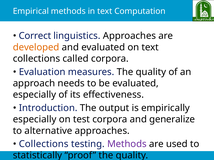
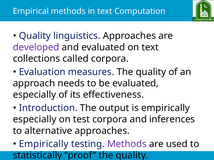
Correct at (35, 36): Correct -> Quality
developed colour: orange -> purple
generalize: generalize -> inferences
Collections at (44, 144): Collections -> Empirically
